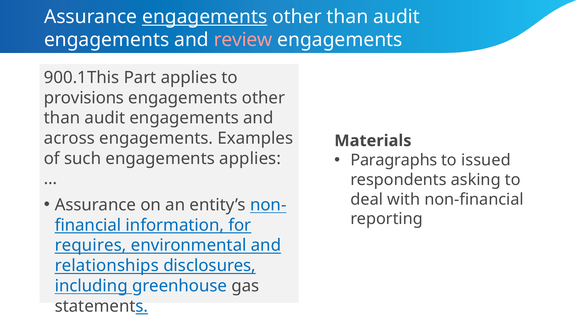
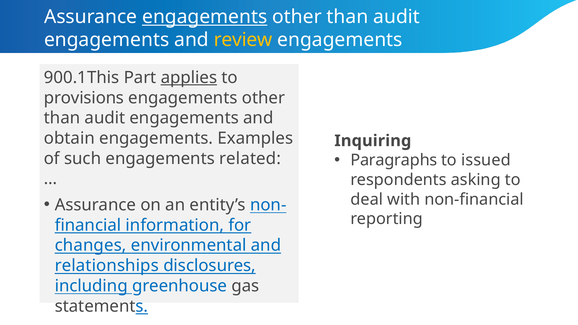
review colour: pink -> yellow
applies at (189, 78) underline: none -> present
across: across -> obtain
Materials: Materials -> Inquiring
engagements applies: applies -> related
requires: requires -> changes
